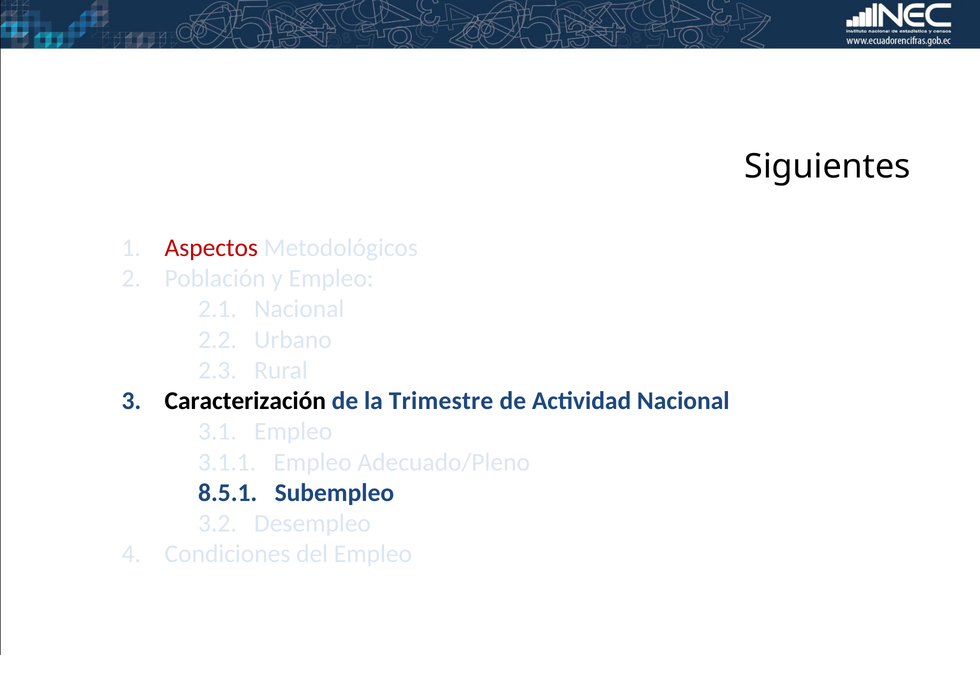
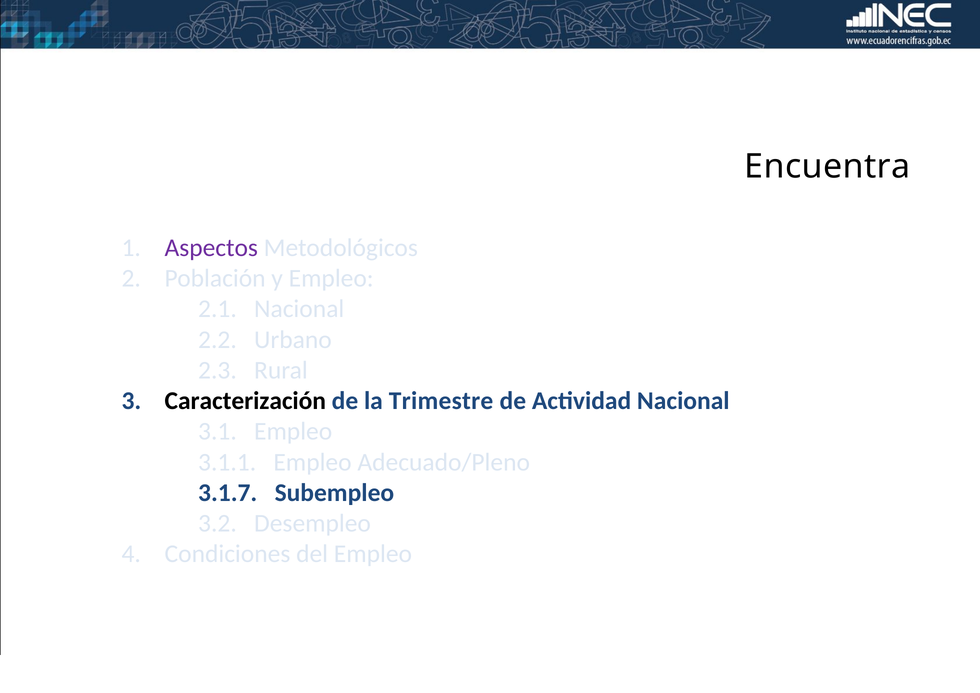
Siguientes: Siguientes -> Encuentra
Aspectos colour: red -> purple
8.5.1: 8.5.1 -> 3.1.7
